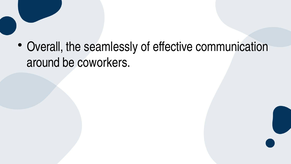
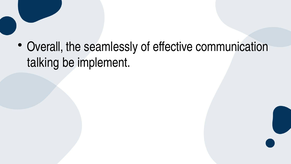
around: around -> talking
coworkers: coworkers -> implement
